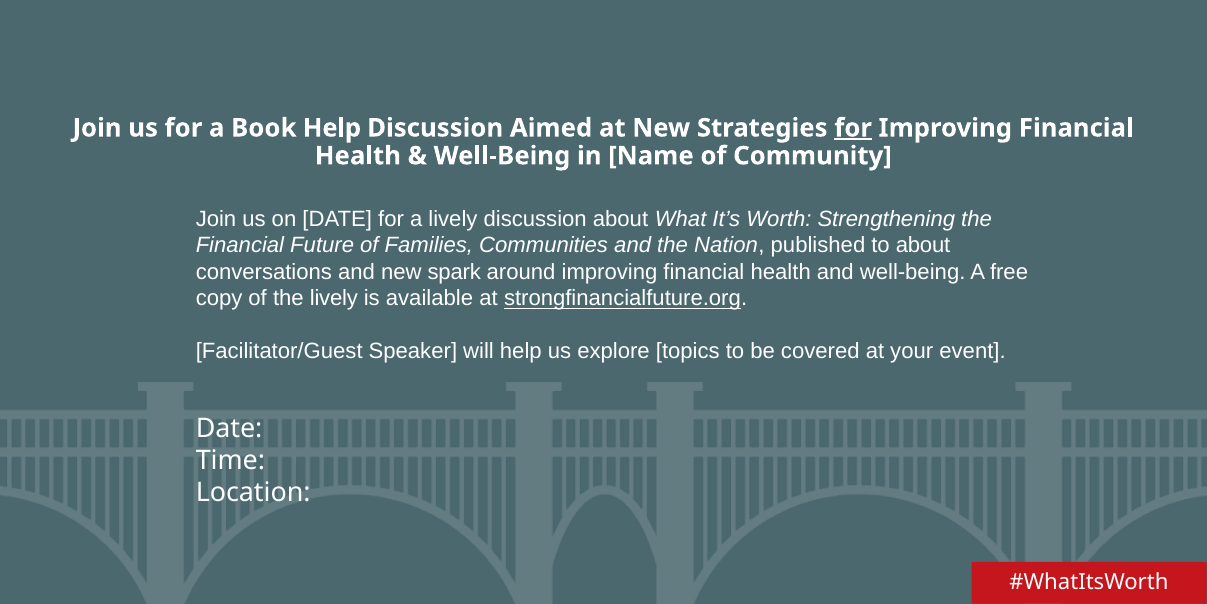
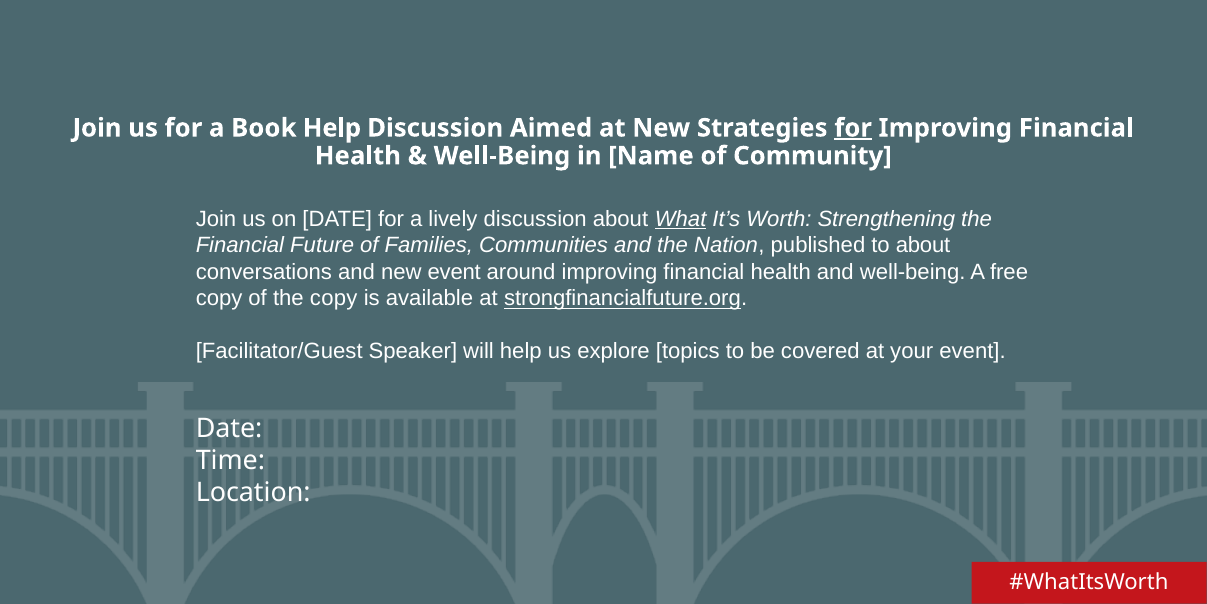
What underline: none -> present
new spark: spark -> event
the lively: lively -> copy
